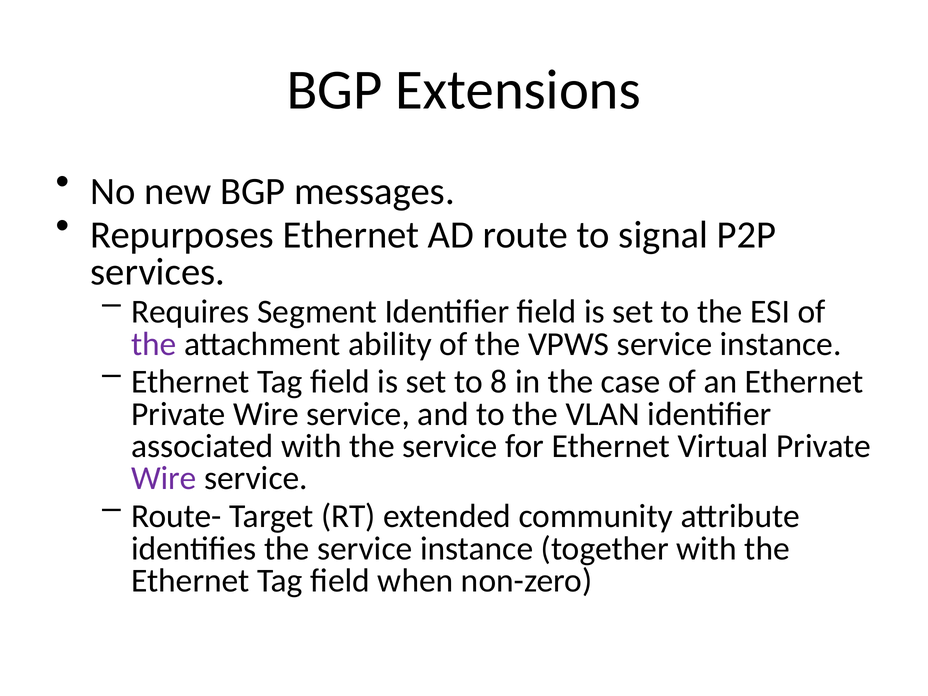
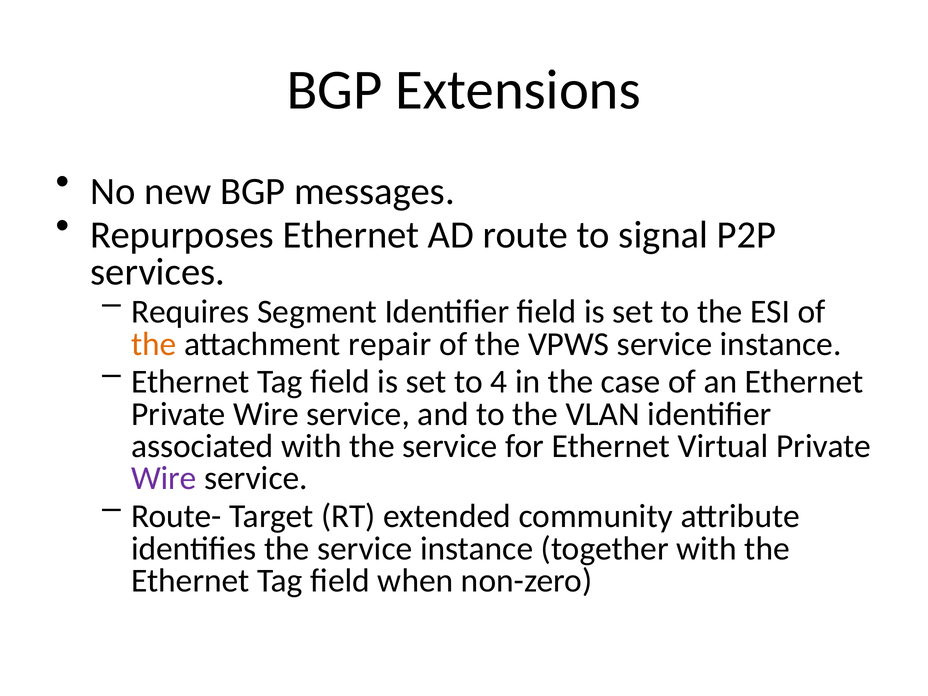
the at (154, 344) colour: purple -> orange
ability: ability -> repair
8: 8 -> 4
